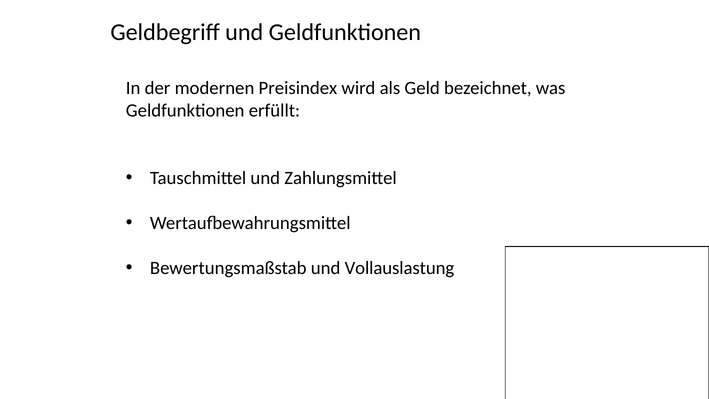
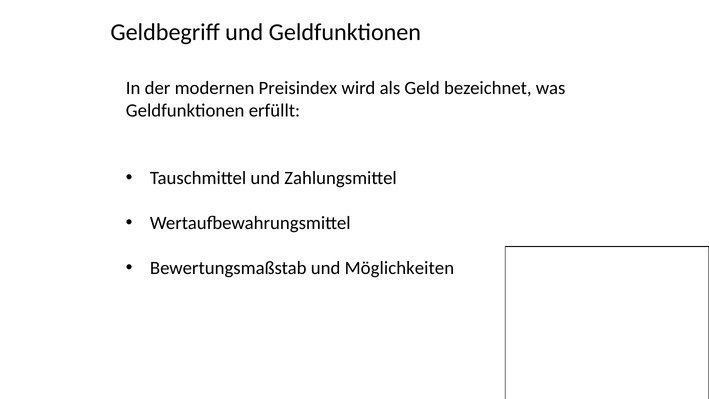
Vollauslastung: Vollauslastung -> Möglichkeiten
